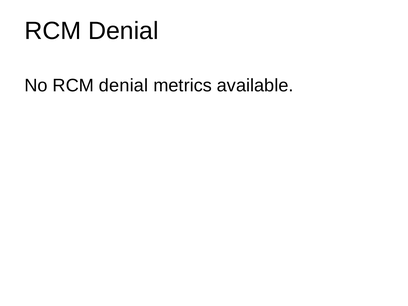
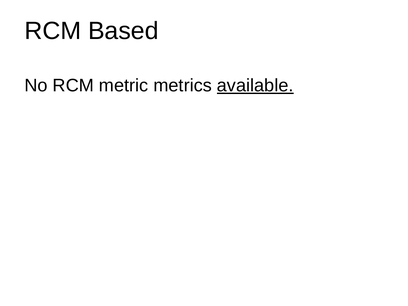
Denial at (123, 31): Denial -> Based
No RCM denial: denial -> metric
available underline: none -> present
